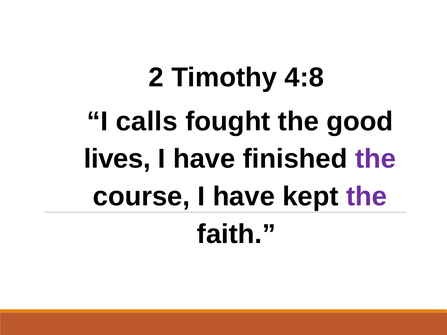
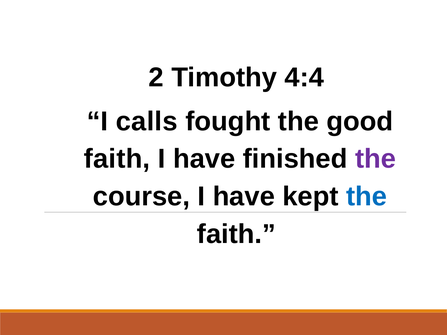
4:8: 4:8 -> 4:4
lives at (117, 159): lives -> faith
the at (367, 197) colour: purple -> blue
